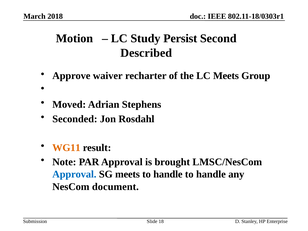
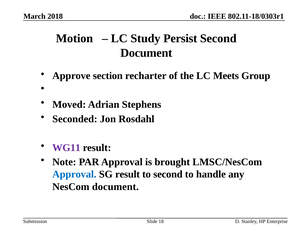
Described at (146, 53): Described -> Document
waiver: waiver -> section
WG11 colour: orange -> purple
SG meets: meets -> result
handle at (168, 174): handle -> second
